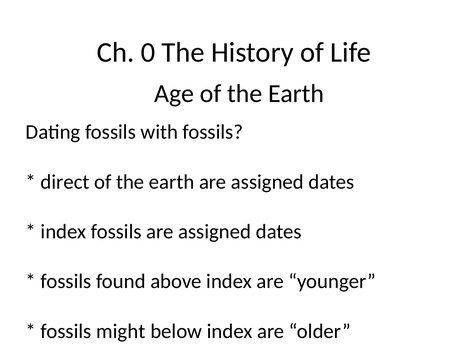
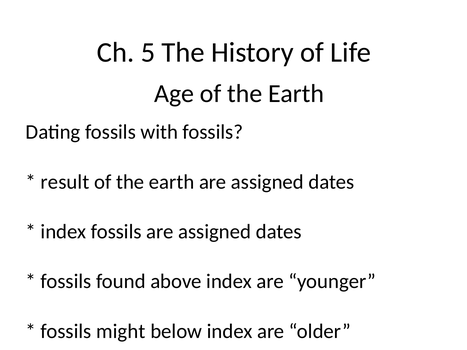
0: 0 -> 5
direct: direct -> result
